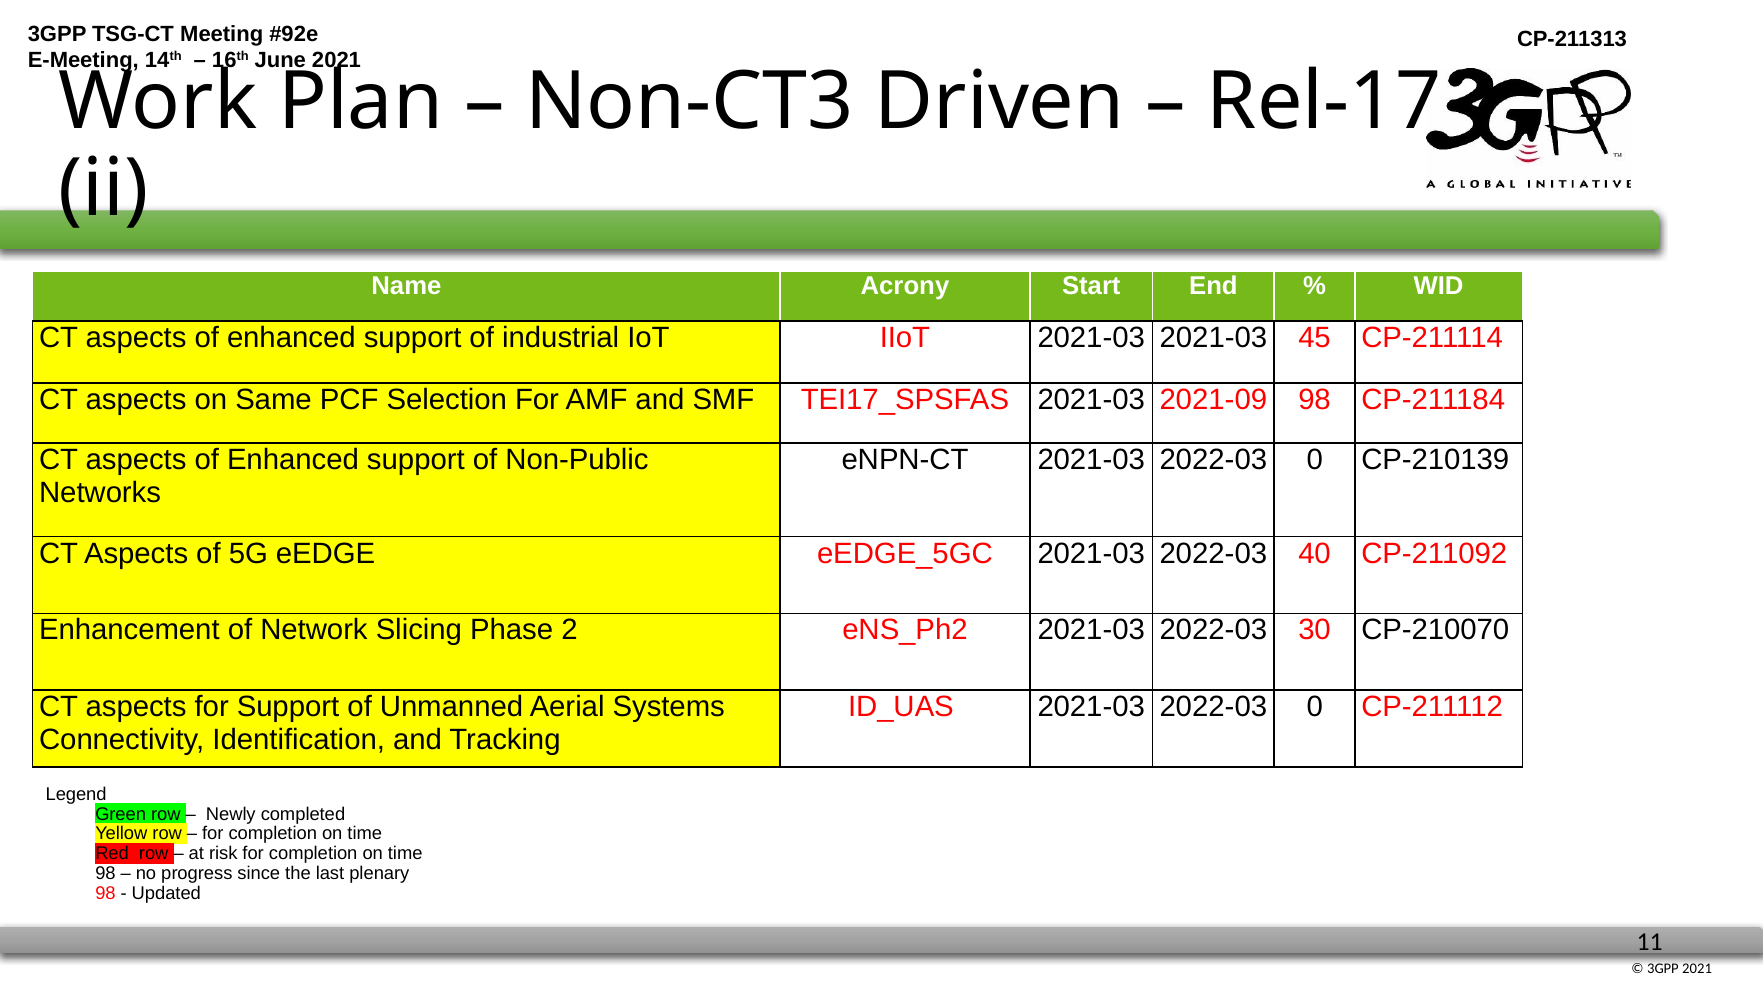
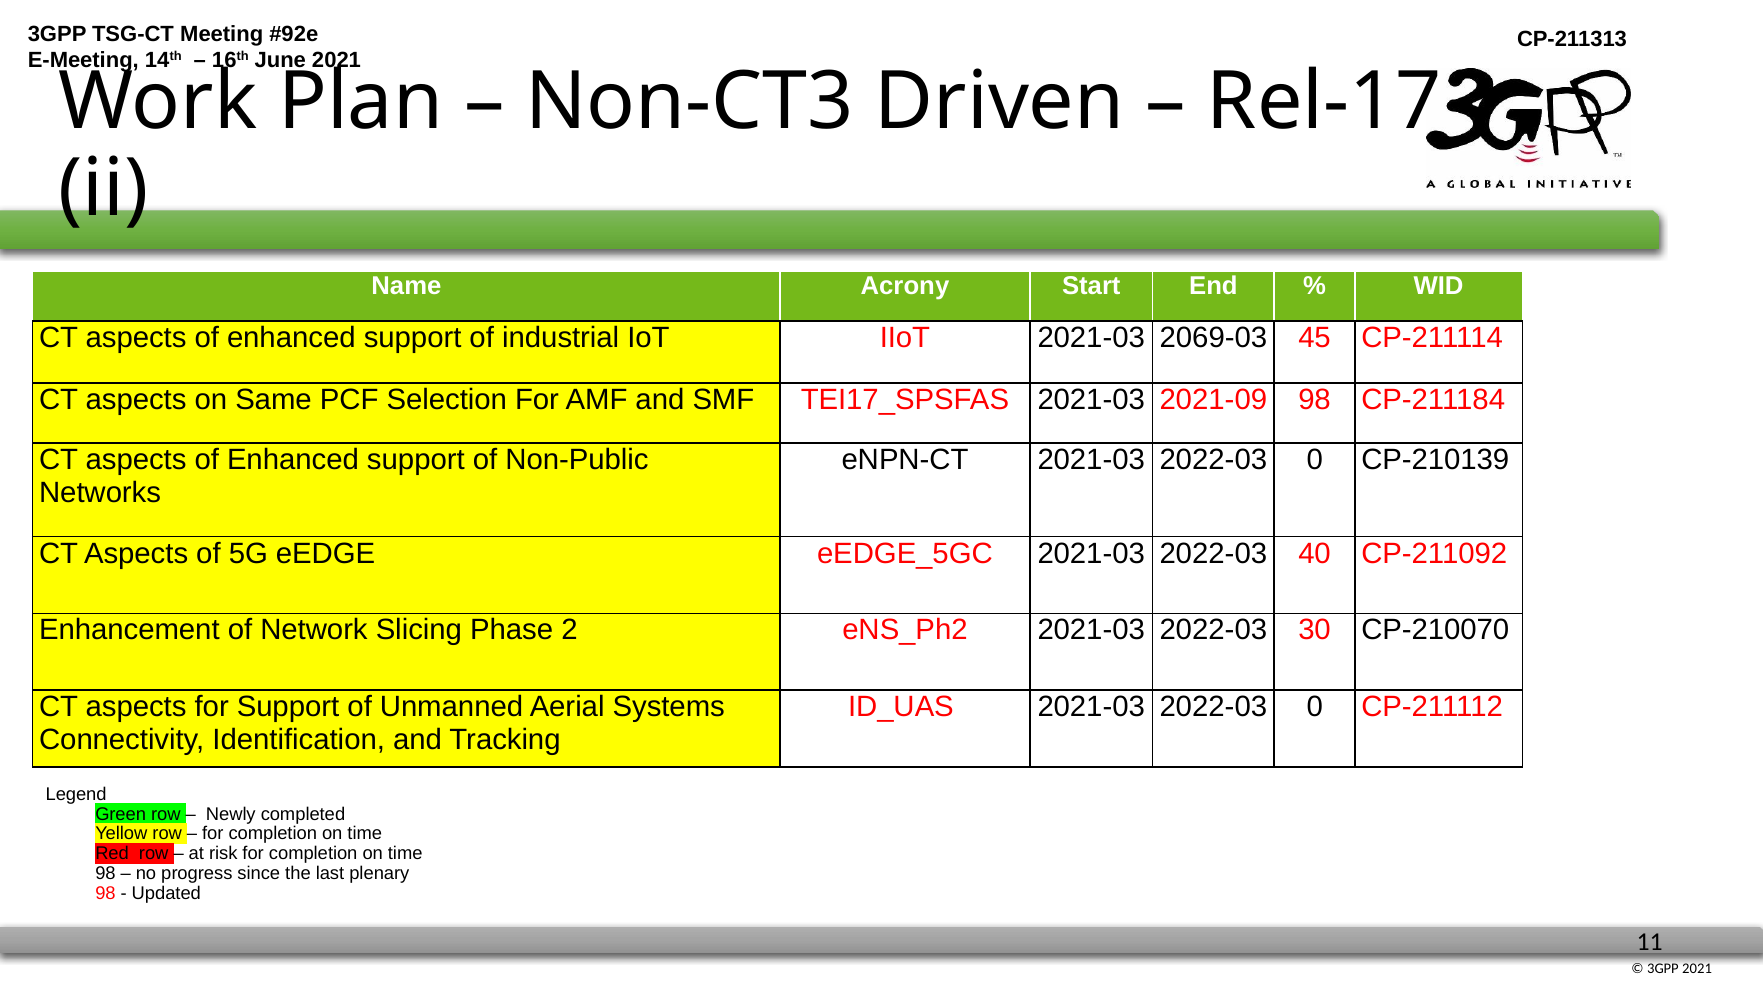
2021-03 2021-03: 2021-03 -> 2069-03
